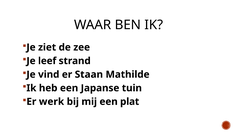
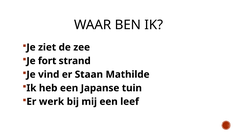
leef: leef -> fort
plat: plat -> leef
